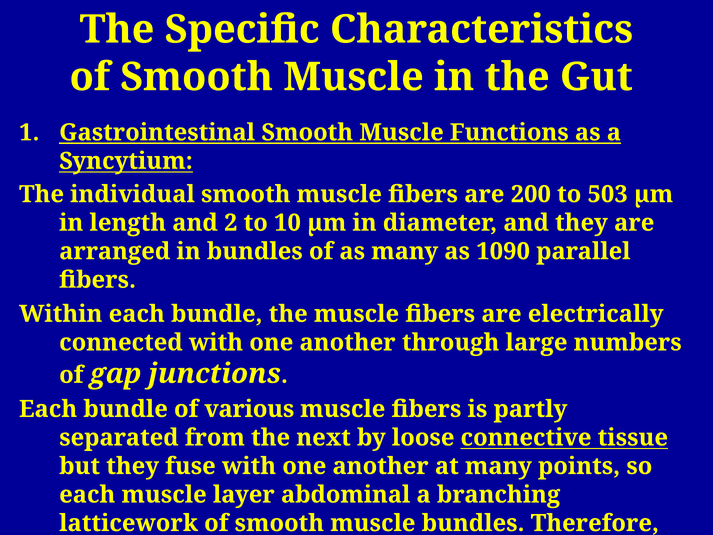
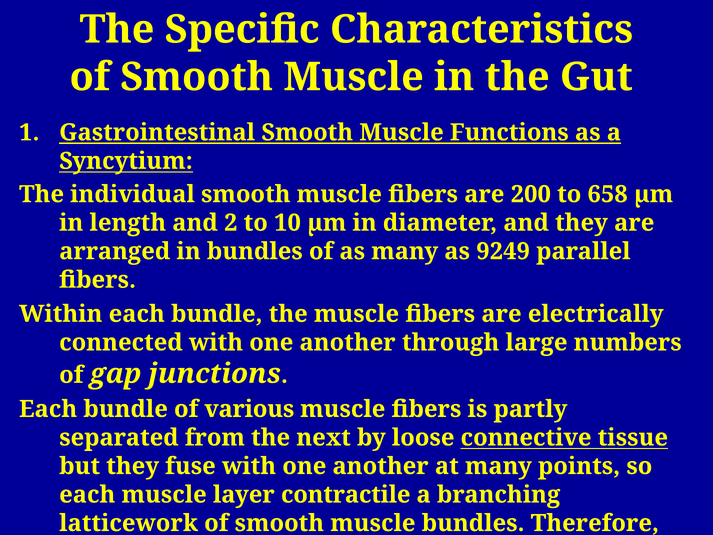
503: 503 -> 658
1090: 1090 -> 9249
abdominal: abdominal -> contractile
